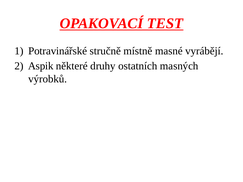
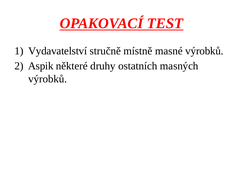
Potravinářské: Potravinářské -> Vydavatelství
masné vyrábějí: vyrábějí -> výrobků
